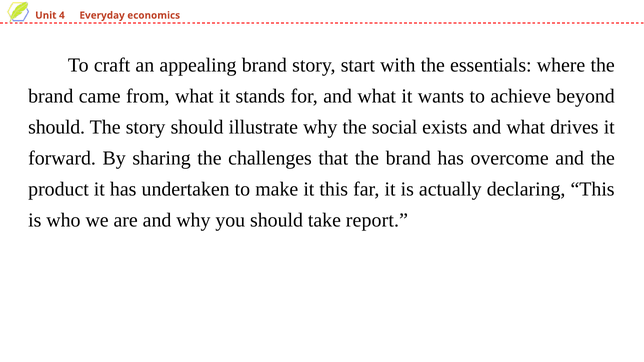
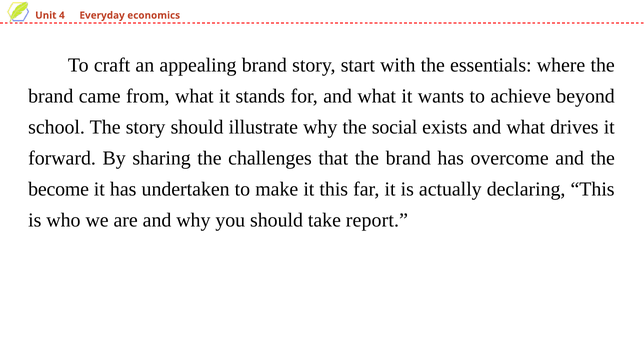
should at (57, 127): should -> school
product: product -> become
